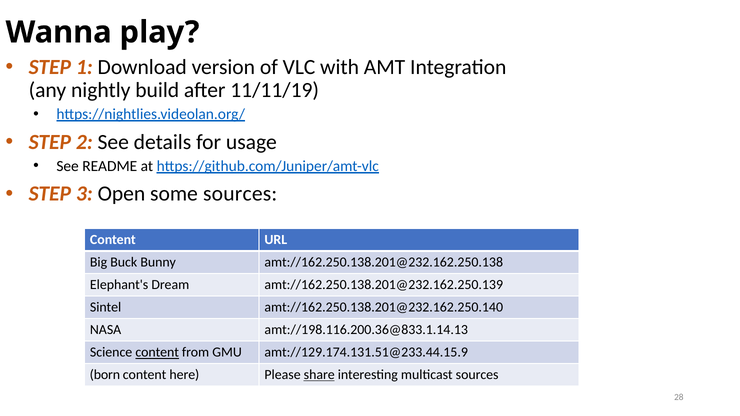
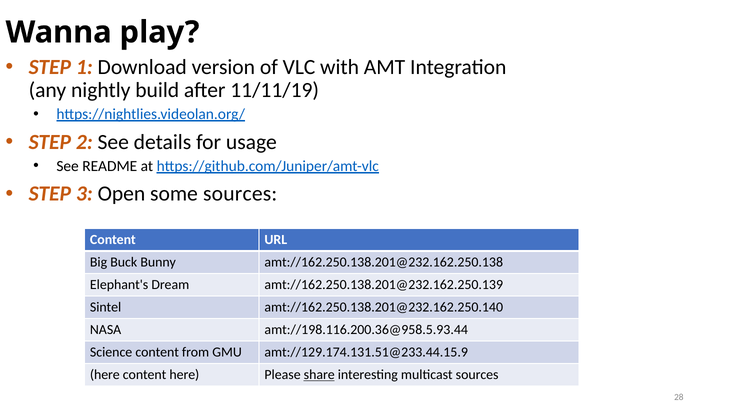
amt://198.116.200.36@833.1.14.13: amt://198.116.200.36@833.1.14.13 -> amt://198.116.200.36@958.5.93.44
content at (157, 353) underline: present -> none
born at (105, 375): born -> here
